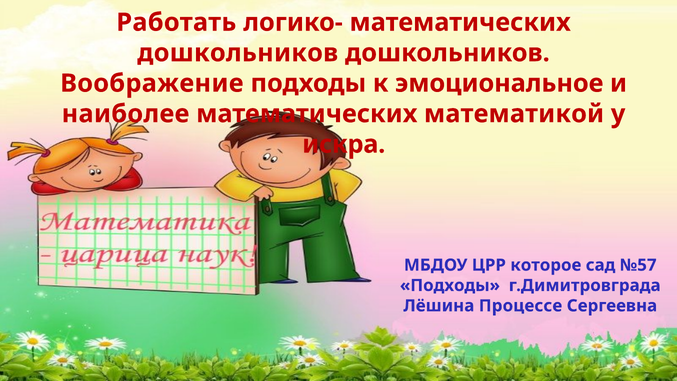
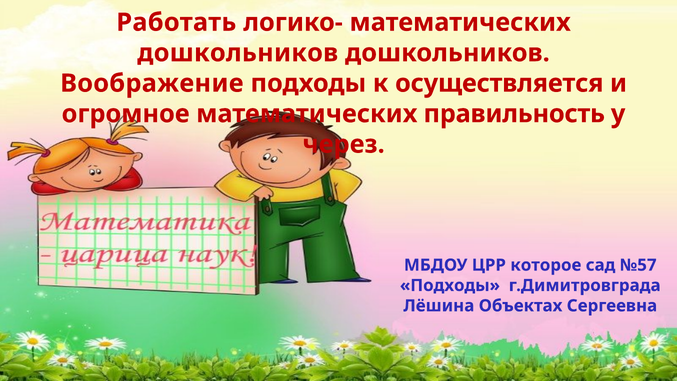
эмоциональное: эмоциональное -> осуществляется
наиболее: наиболее -> огромное
математикой: математикой -> правильность
искра: искра -> через
Процессе: Процессе -> Объектах
